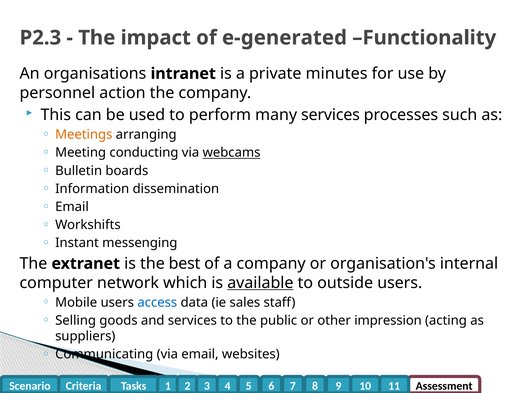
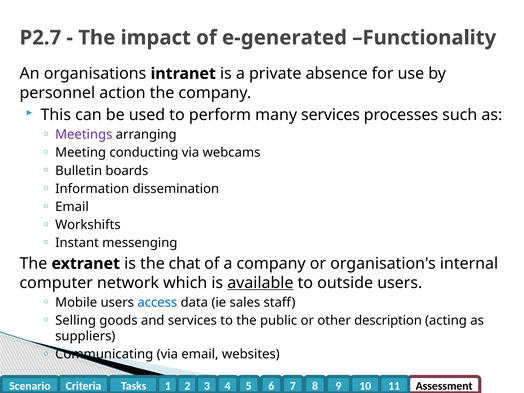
P2.3: P2.3 -> P2.7
minutes: minutes -> absence
Meetings colour: orange -> purple
webcams underline: present -> none
best: best -> chat
impression: impression -> description
